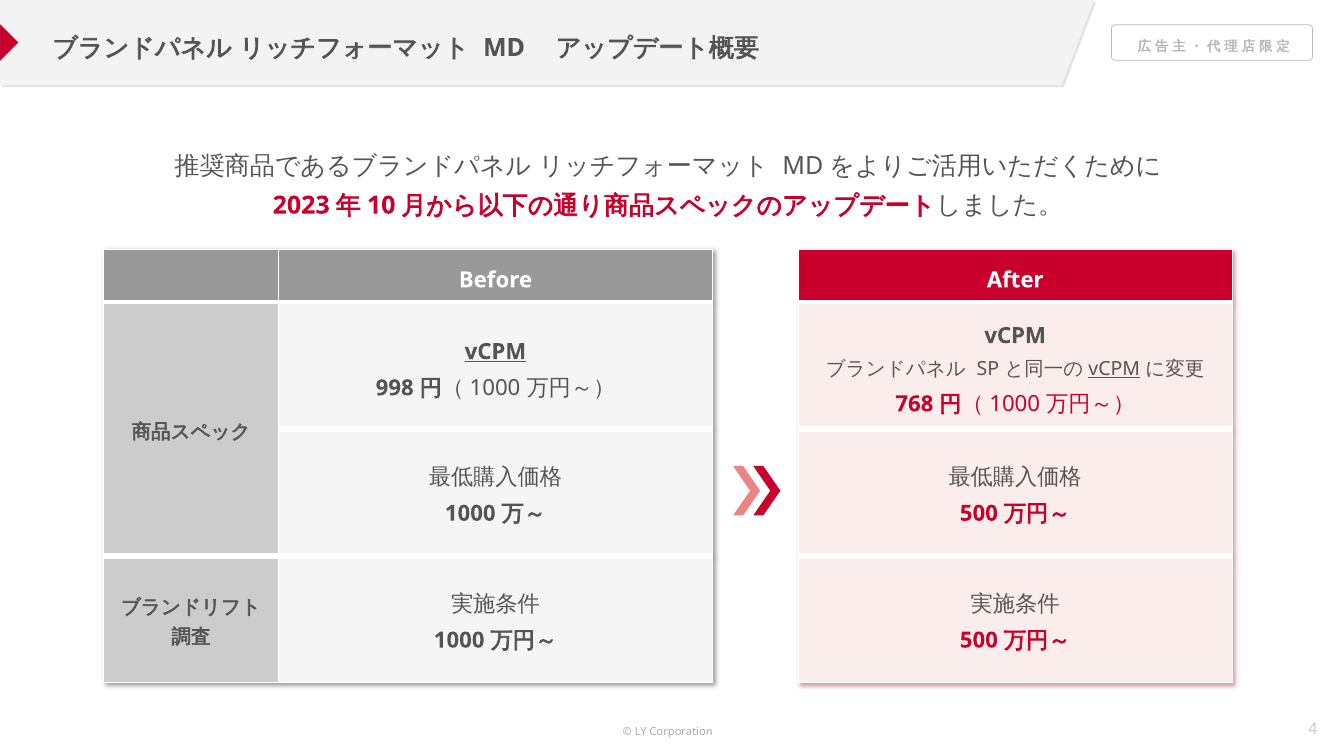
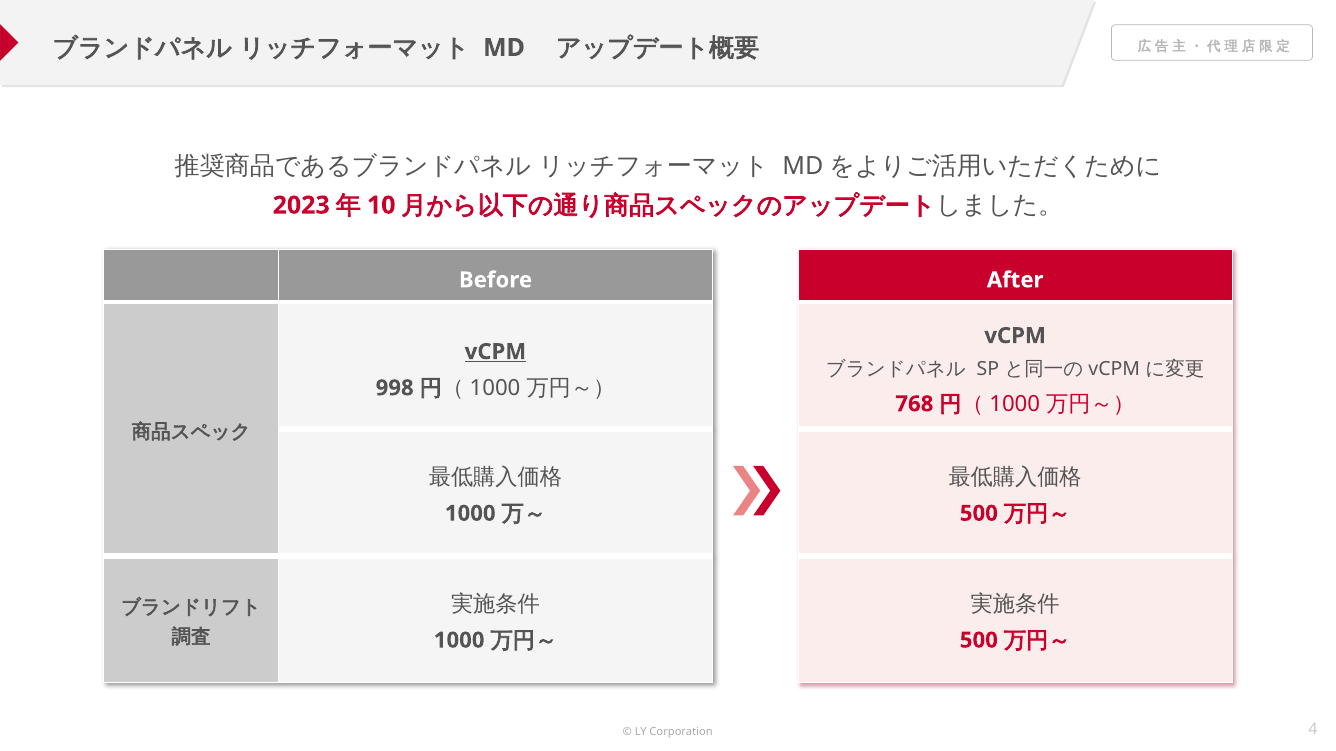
vCPM at (1114, 370) underline: present -> none
